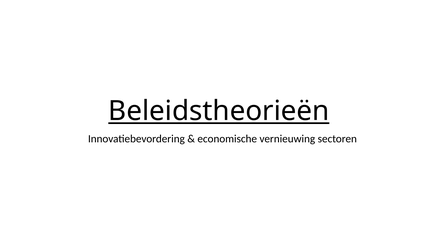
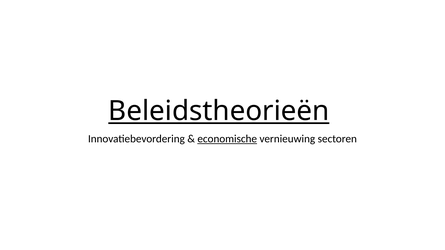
economische underline: none -> present
